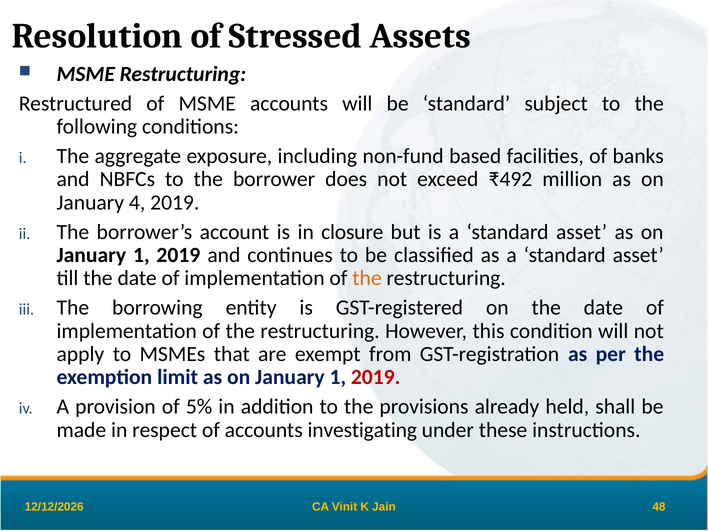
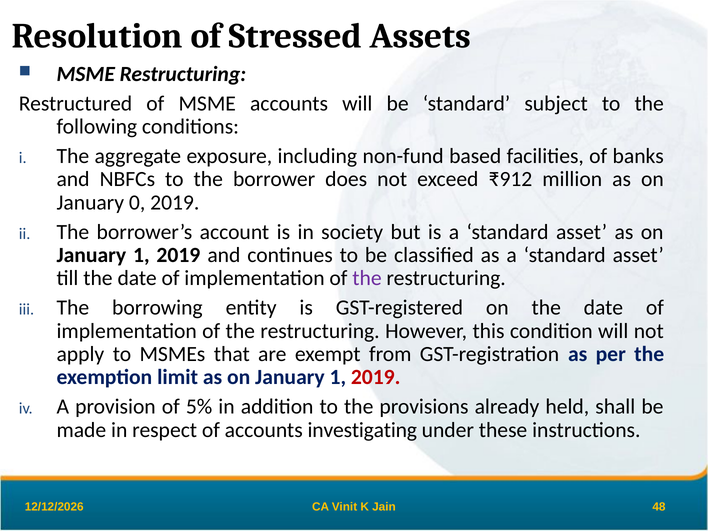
₹492: ₹492 -> ₹912
4: 4 -> 0
closure: closure -> society
the at (367, 278) colour: orange -> purple
